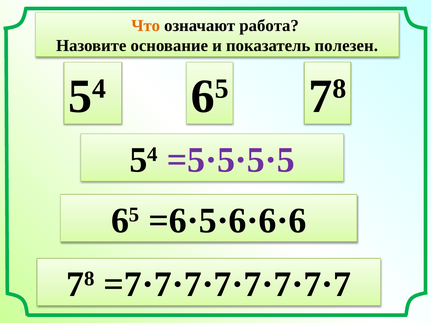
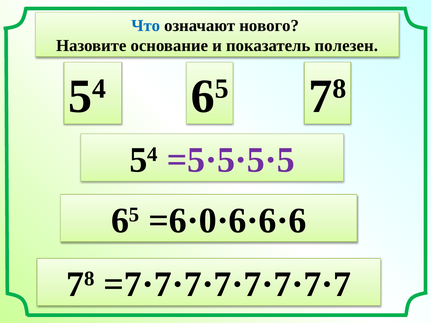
Что colour: orange -> blue
работа: работа -> нового
=6·5·6·6·6: =6·5·6·6·6 -> =6·0·6·6·6
